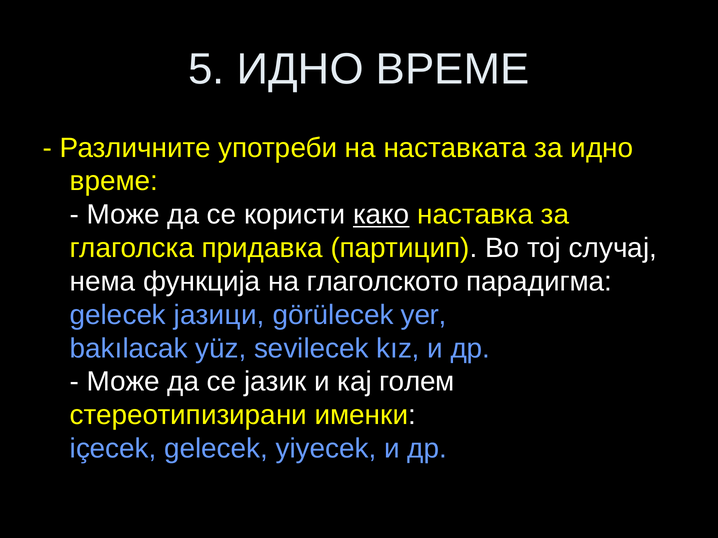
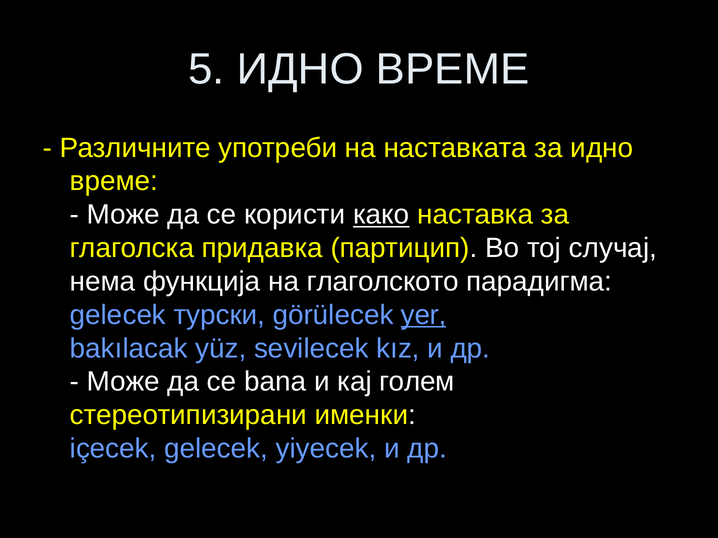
јазици: јазици -> турски
yer underline: none -> present
јазик: јазик -> bana
